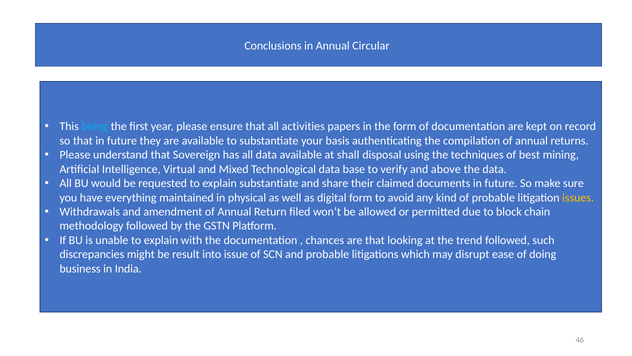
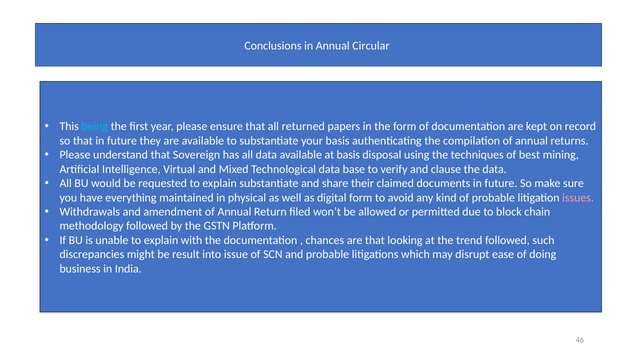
activities: activities -> returned
at shall: shall -> basis
above: above -> clause
issues colour: yellow -> pink
